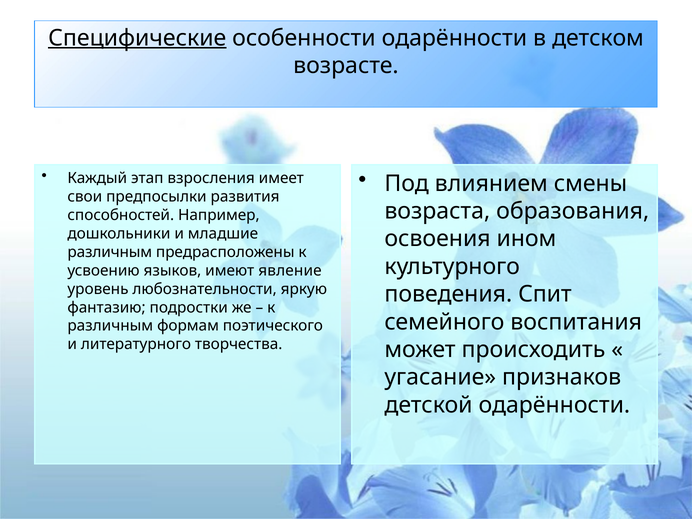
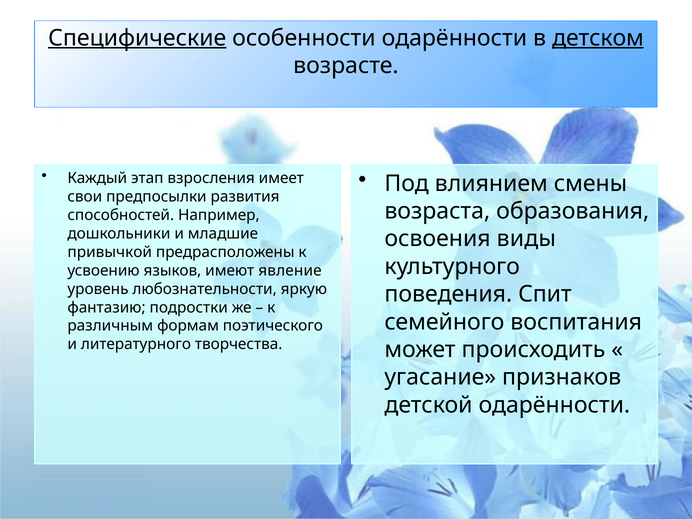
детском underline: none -> present
ином: ином -> виды
различным at (110, 252): различным -> привычкой
